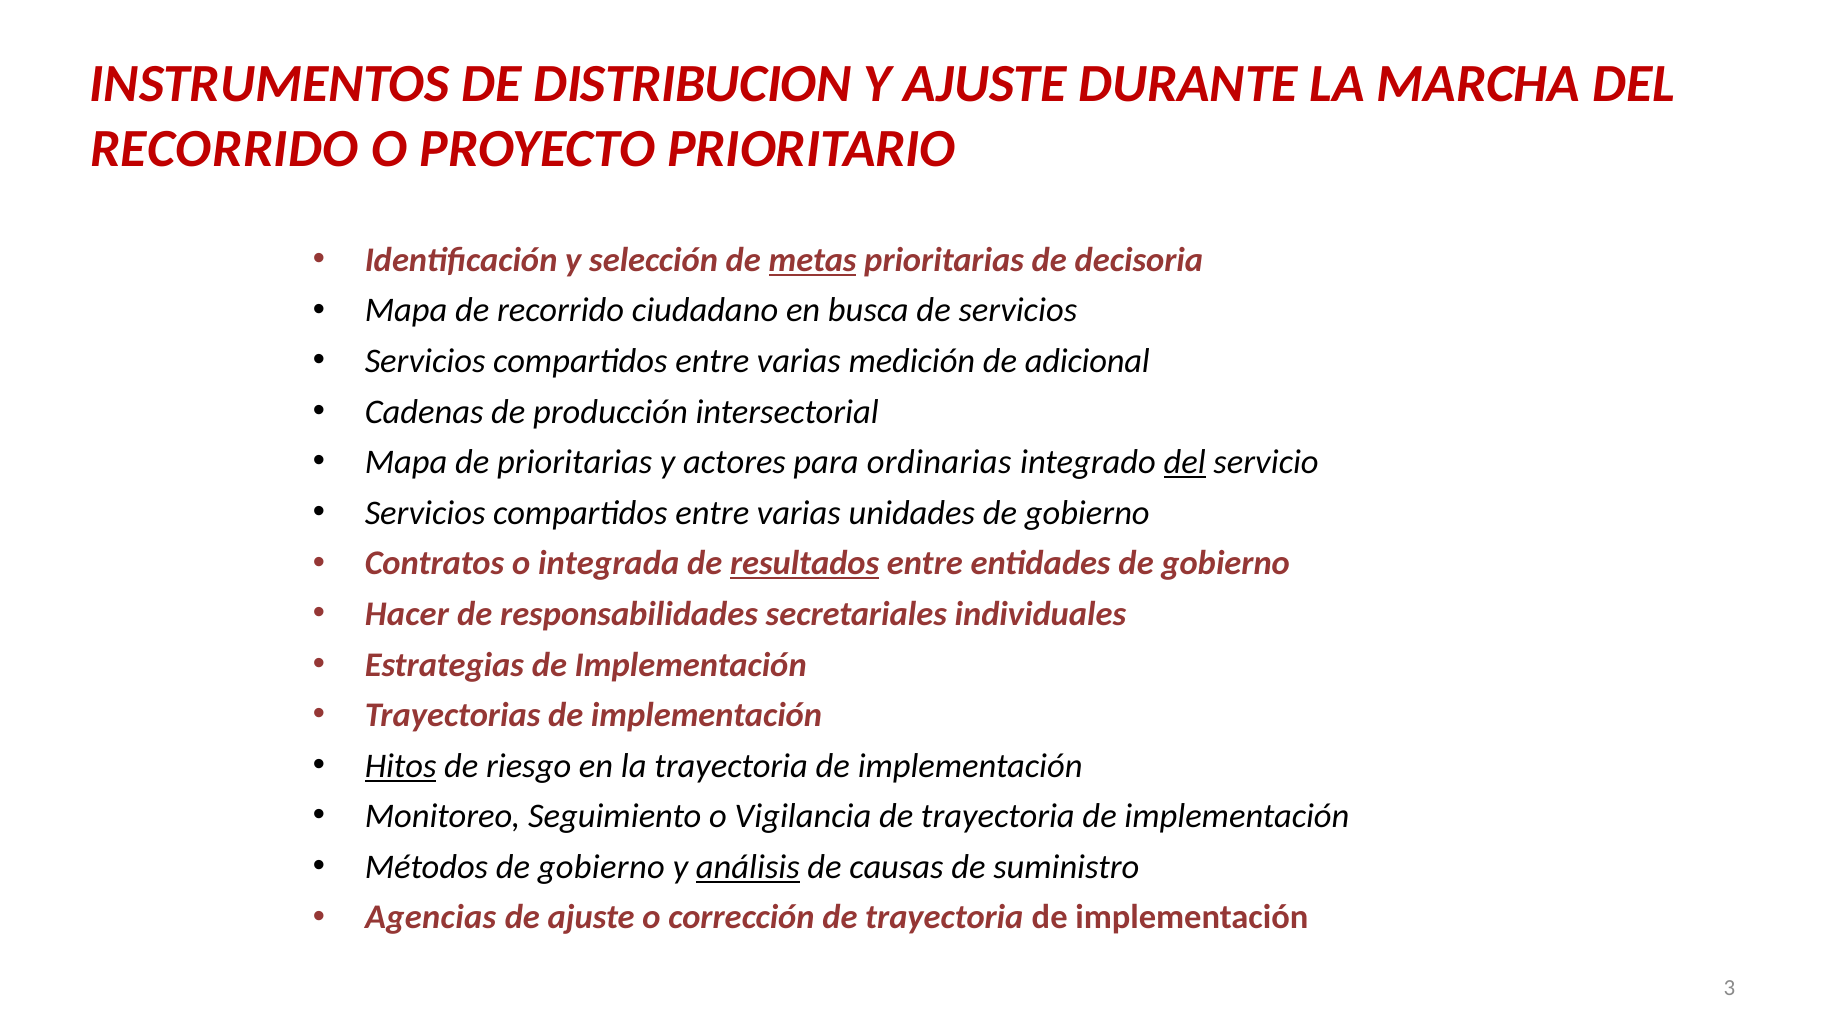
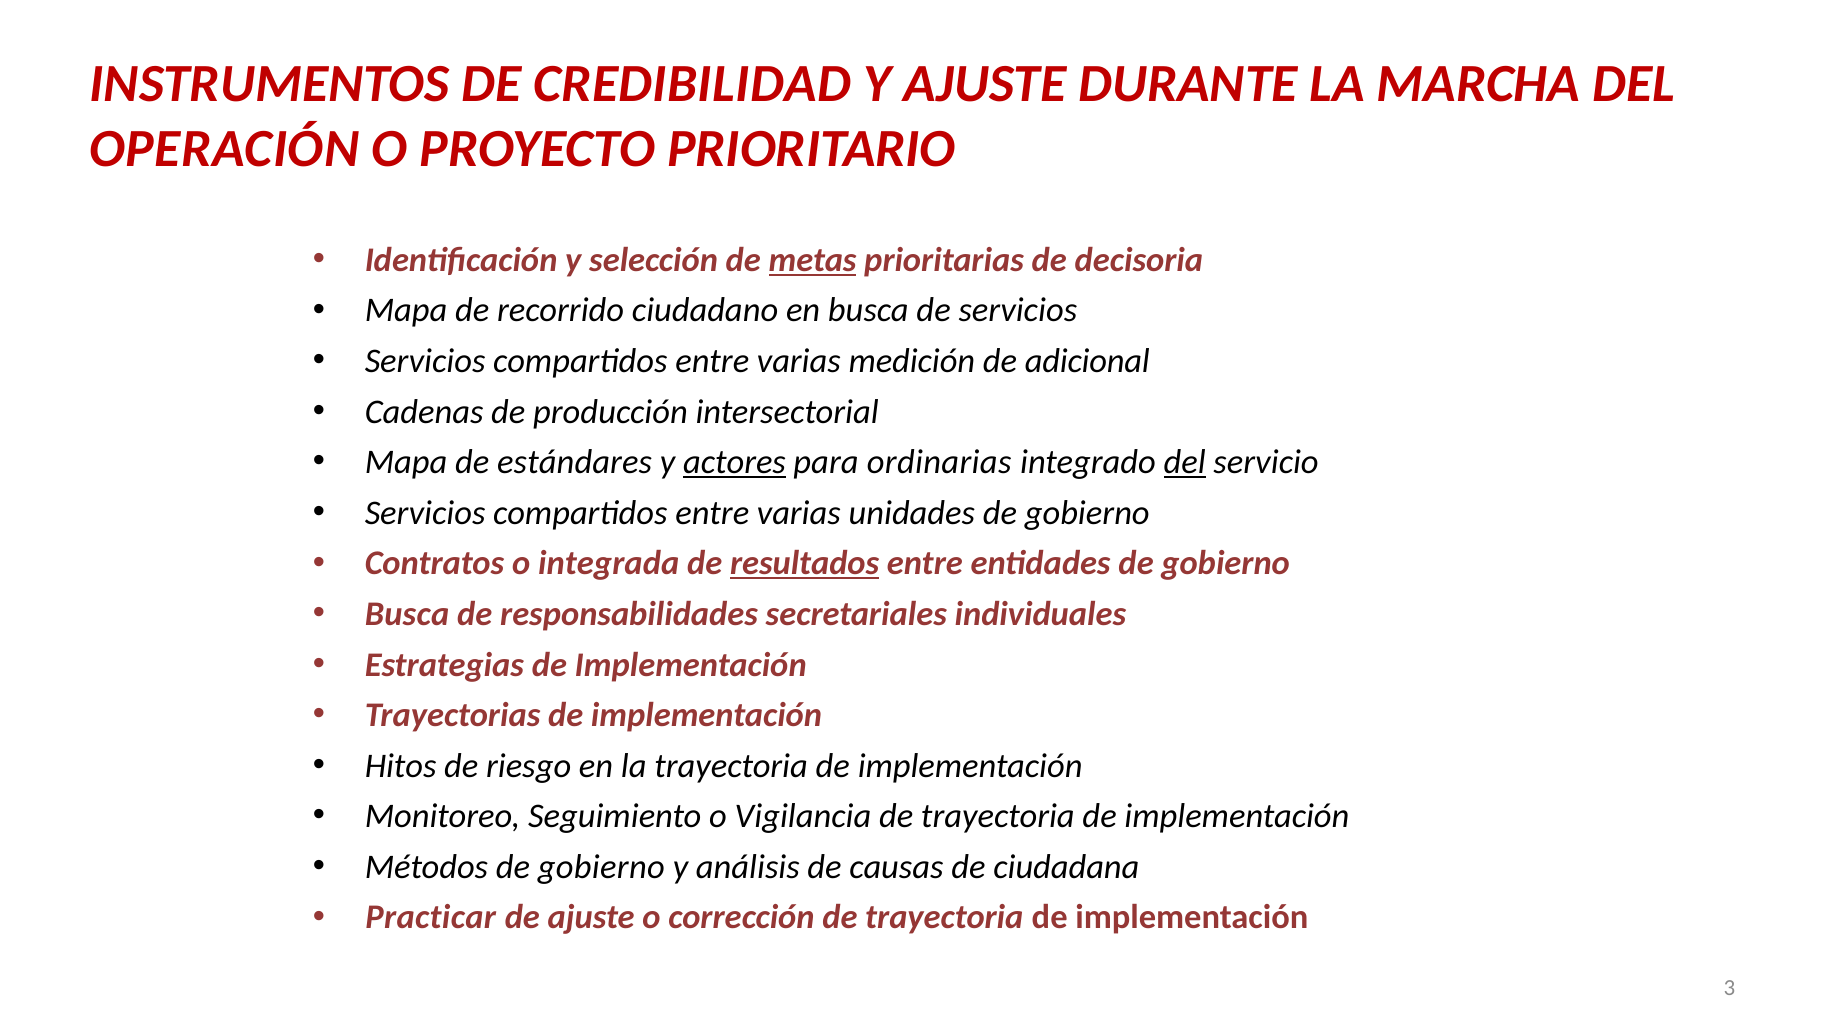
DISTRIBUCION: DISTRIBUCION -> CREDIBILIDAD
RECORRIDO at (224, 149): RECORRIDO -> OPERACIÓN
de prioritarias: prioritarias -> estándares
actores underline: none -> present
Hacer at (407, 614): Hacer -> Busca
Hitos underline: present -> none
análisis underline: present -> none
suministro: suministro -> ciudadana
Agencias: Agencias -> Practicar
